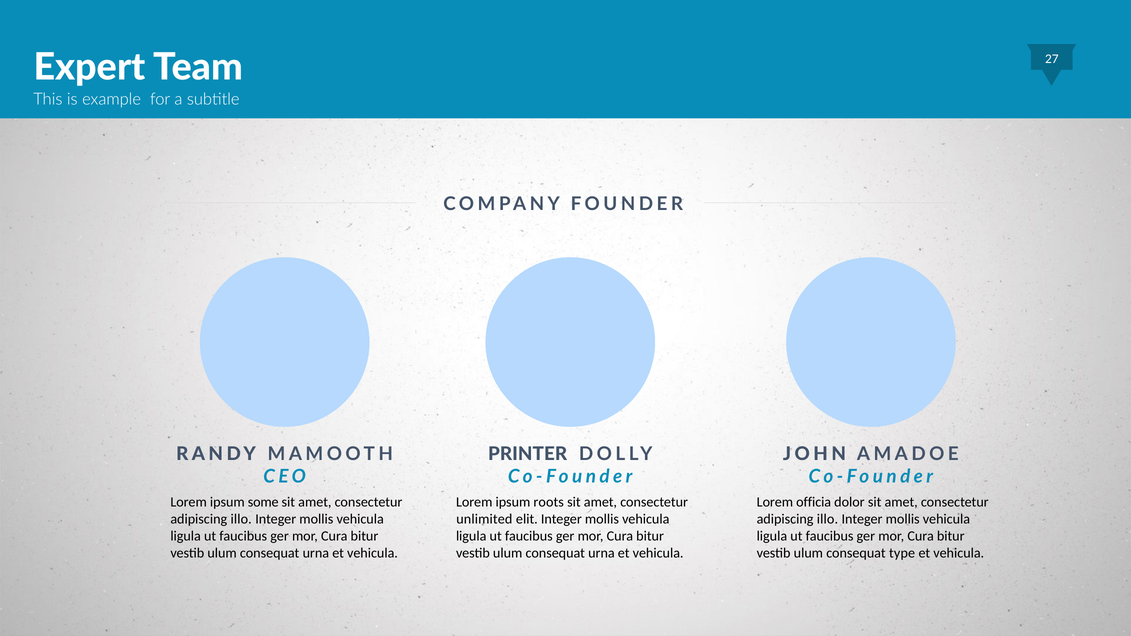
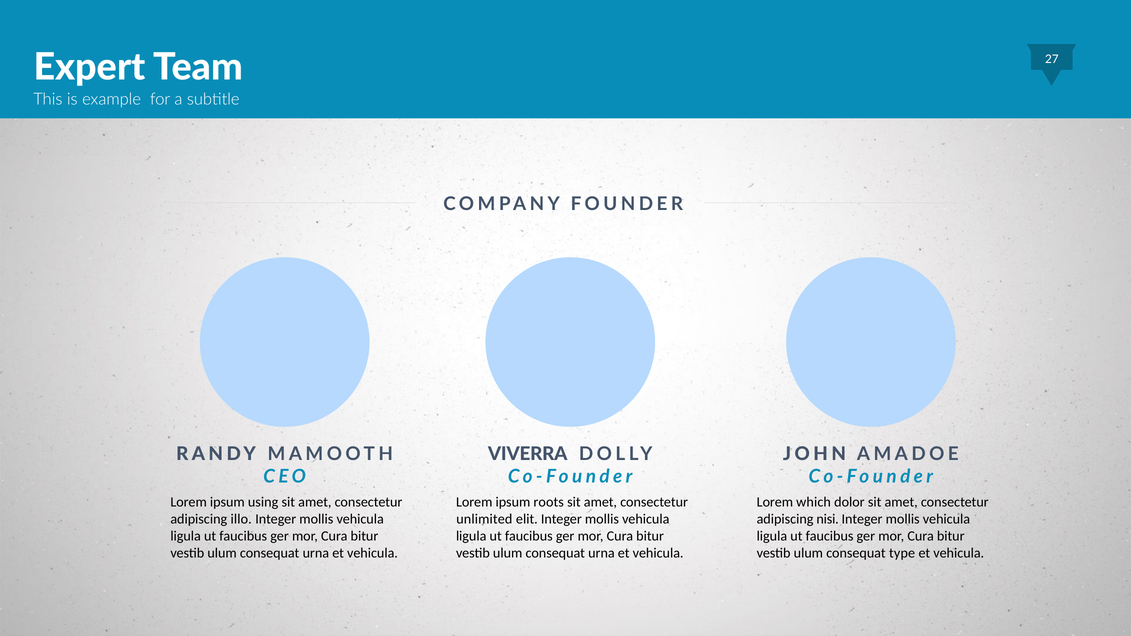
PRINTER: PRINTER -> VIVERRA
some: some -> using
officia: officia -> which
illo at (827, 519): illo -> nisi
